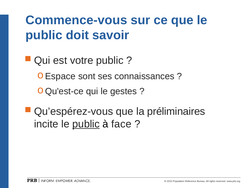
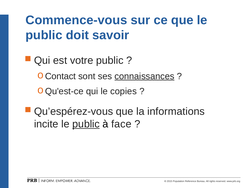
Espace: Espace -> Contact
connaissances underline: none -> present
gestes: gestes -> copies
préliminaires: préliminaires -> informations
